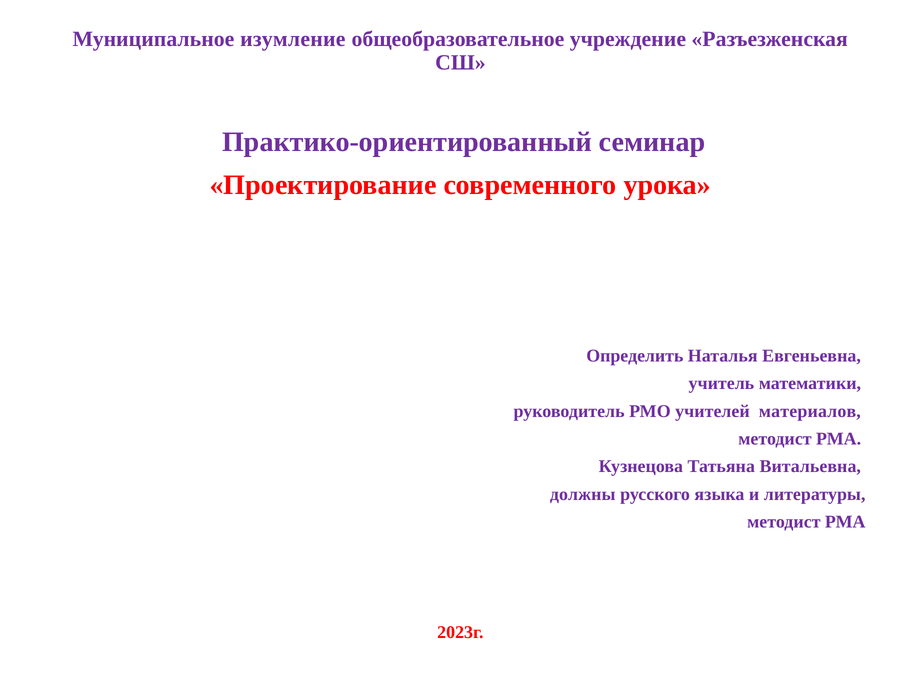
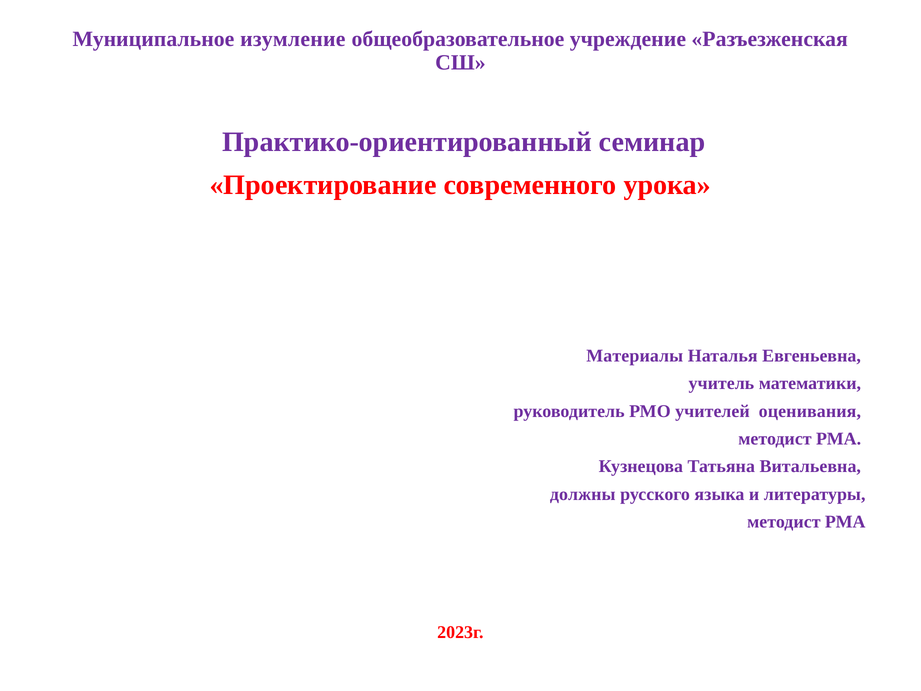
Определить: Определить -> Материалы
материалов: материалов -> оценивания
